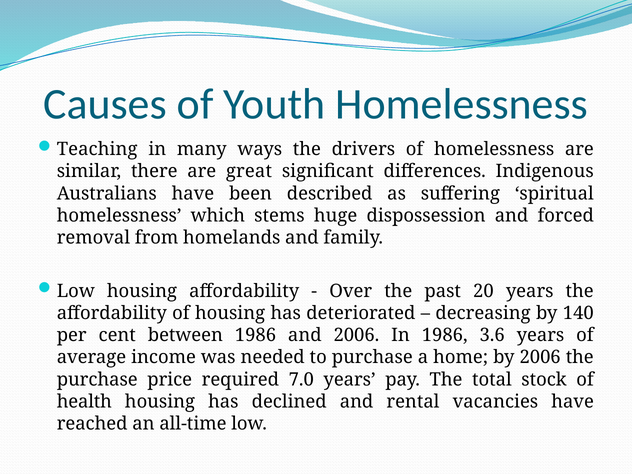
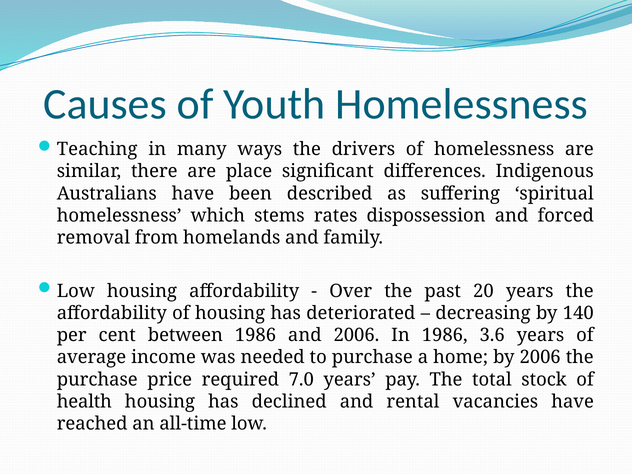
great: great -> place
huge: huge -> rates
